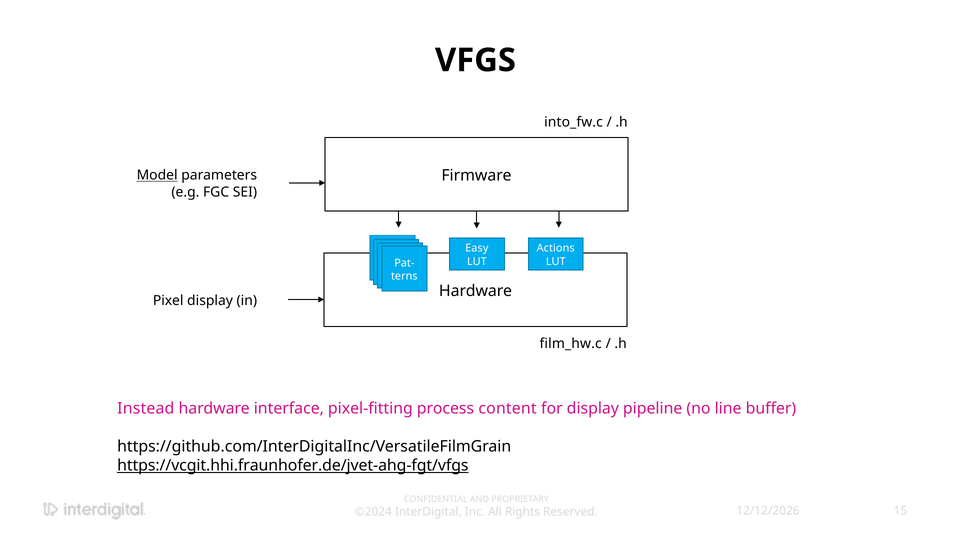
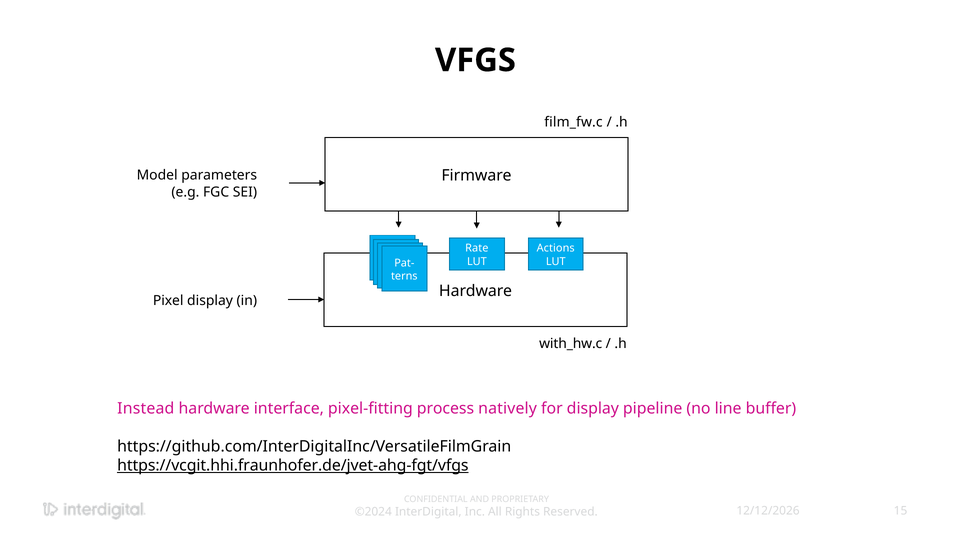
into_fw.c: into_fw.c -> film_fw.c
Model underline: present -> none
Easy: Easy -> Rate
film_hw.c: film_hw.c -> with_hw.c
content: content -> natively
